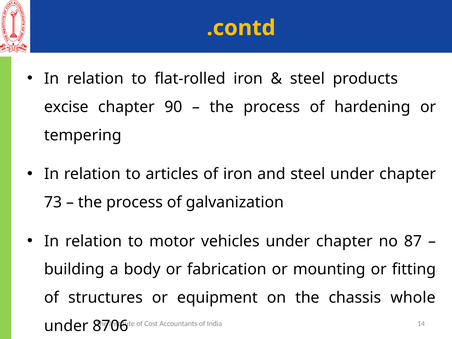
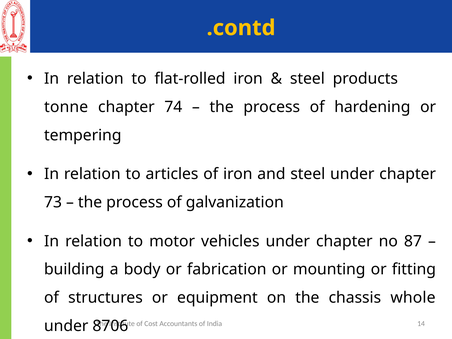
excise: excise -> tonne
90: 90 -> 74
